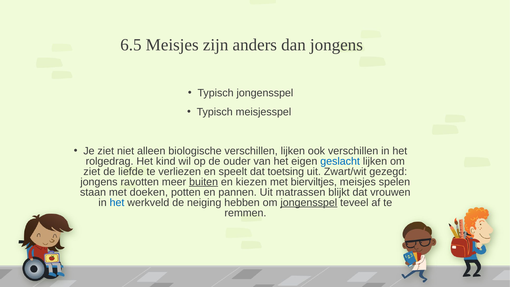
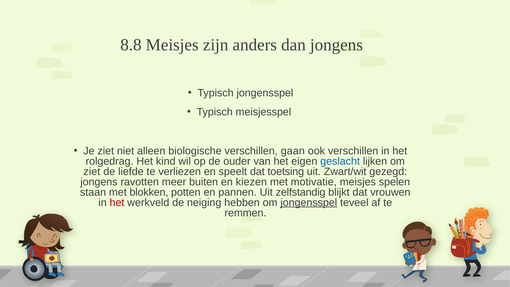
6.5: 6.5 -> 8.8
verschillen lijken: lijken -> gaan
buiten underline: present -> none
bierviltjes: bierviltjes -> motivatie
doeken: doeken -> blokken
matrassen: matrassen -> zelfstandig
het at (117, 202) colour: blue -> red
